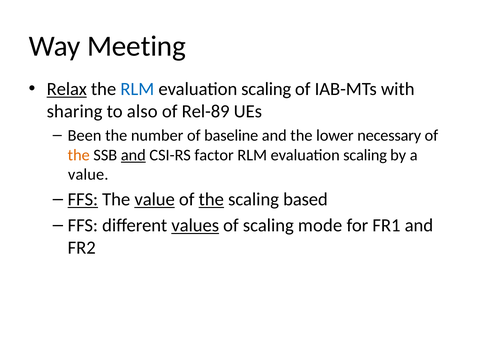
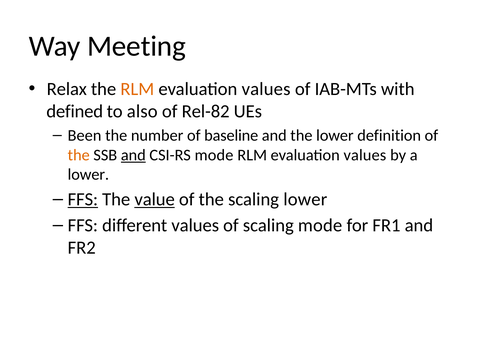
Relax underline: present -> none
RLM at (137, 89) colour: blue -> orange
scaling at (266, 89): scaling -> values
sharing: sharing -> defined
Rel-89: Rel-89 -> Rel-82
necessary: necessary -> definition
CSI-RS factor: factor -> mode
scaling at (365, 155): scaling -> values
value at (88, 175): value -> lower
the at (211, 200) underline: present -> none
scaling based: based -> lower
values at (195, 226) underline: present -> none
